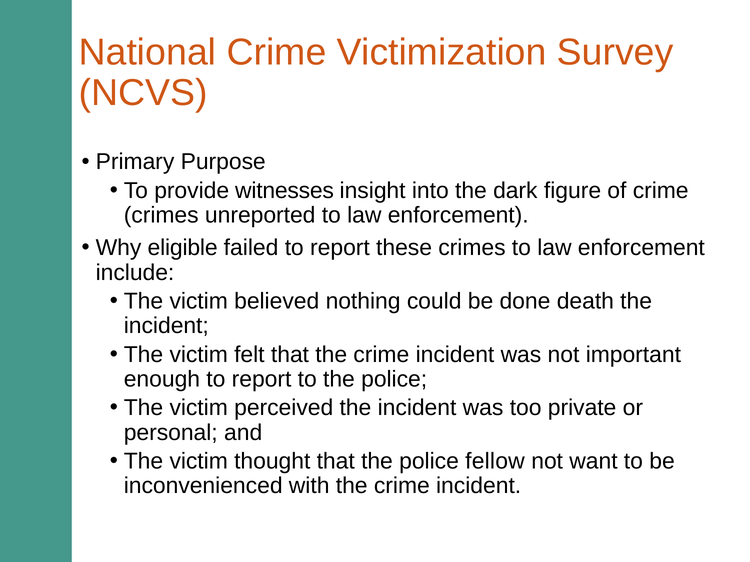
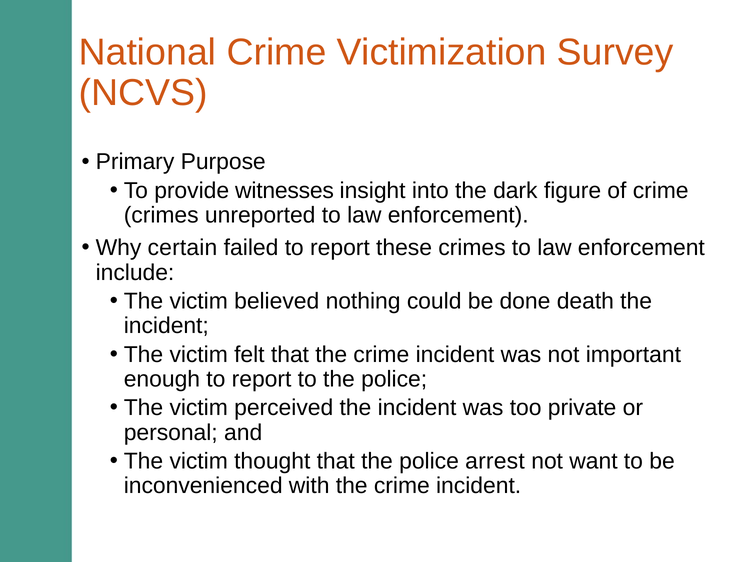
eligible: eligible -> certain
fellow: fellow -> arrest
